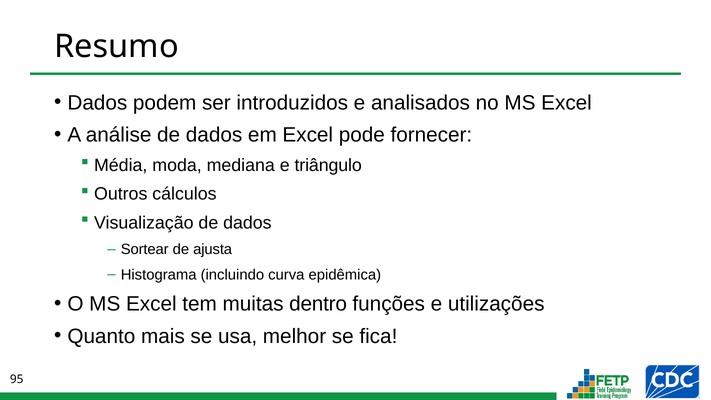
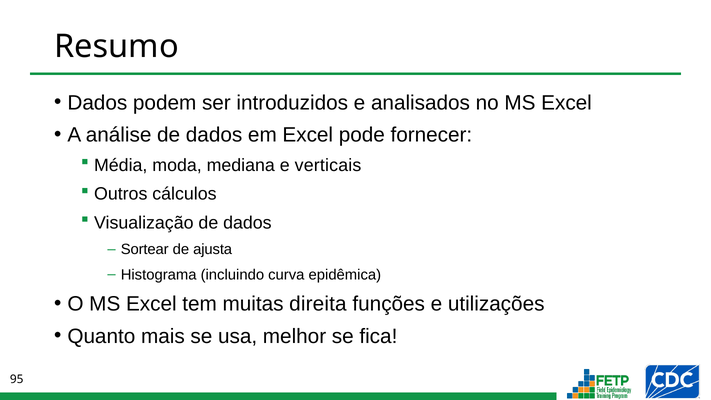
triângulo: triângulo -> verticais
dentro: dentro -> direita
